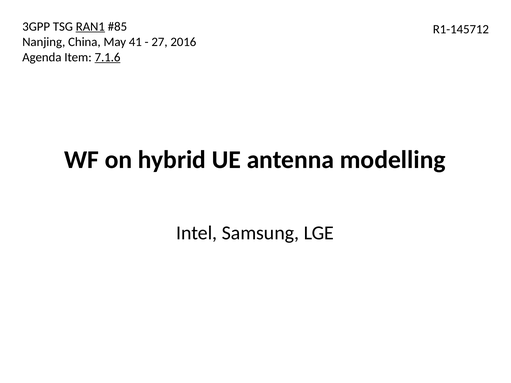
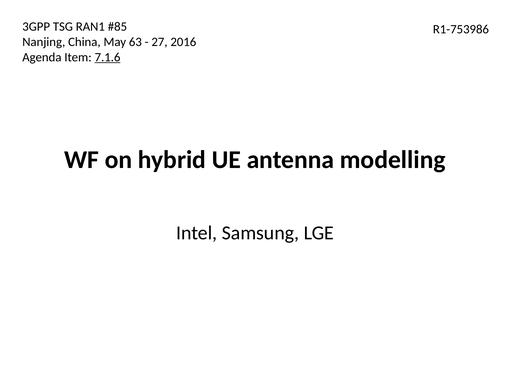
RAN1 underline: present -> none
R1-145712: R1-145712 -> R1-753986
41: 41 -> 63
